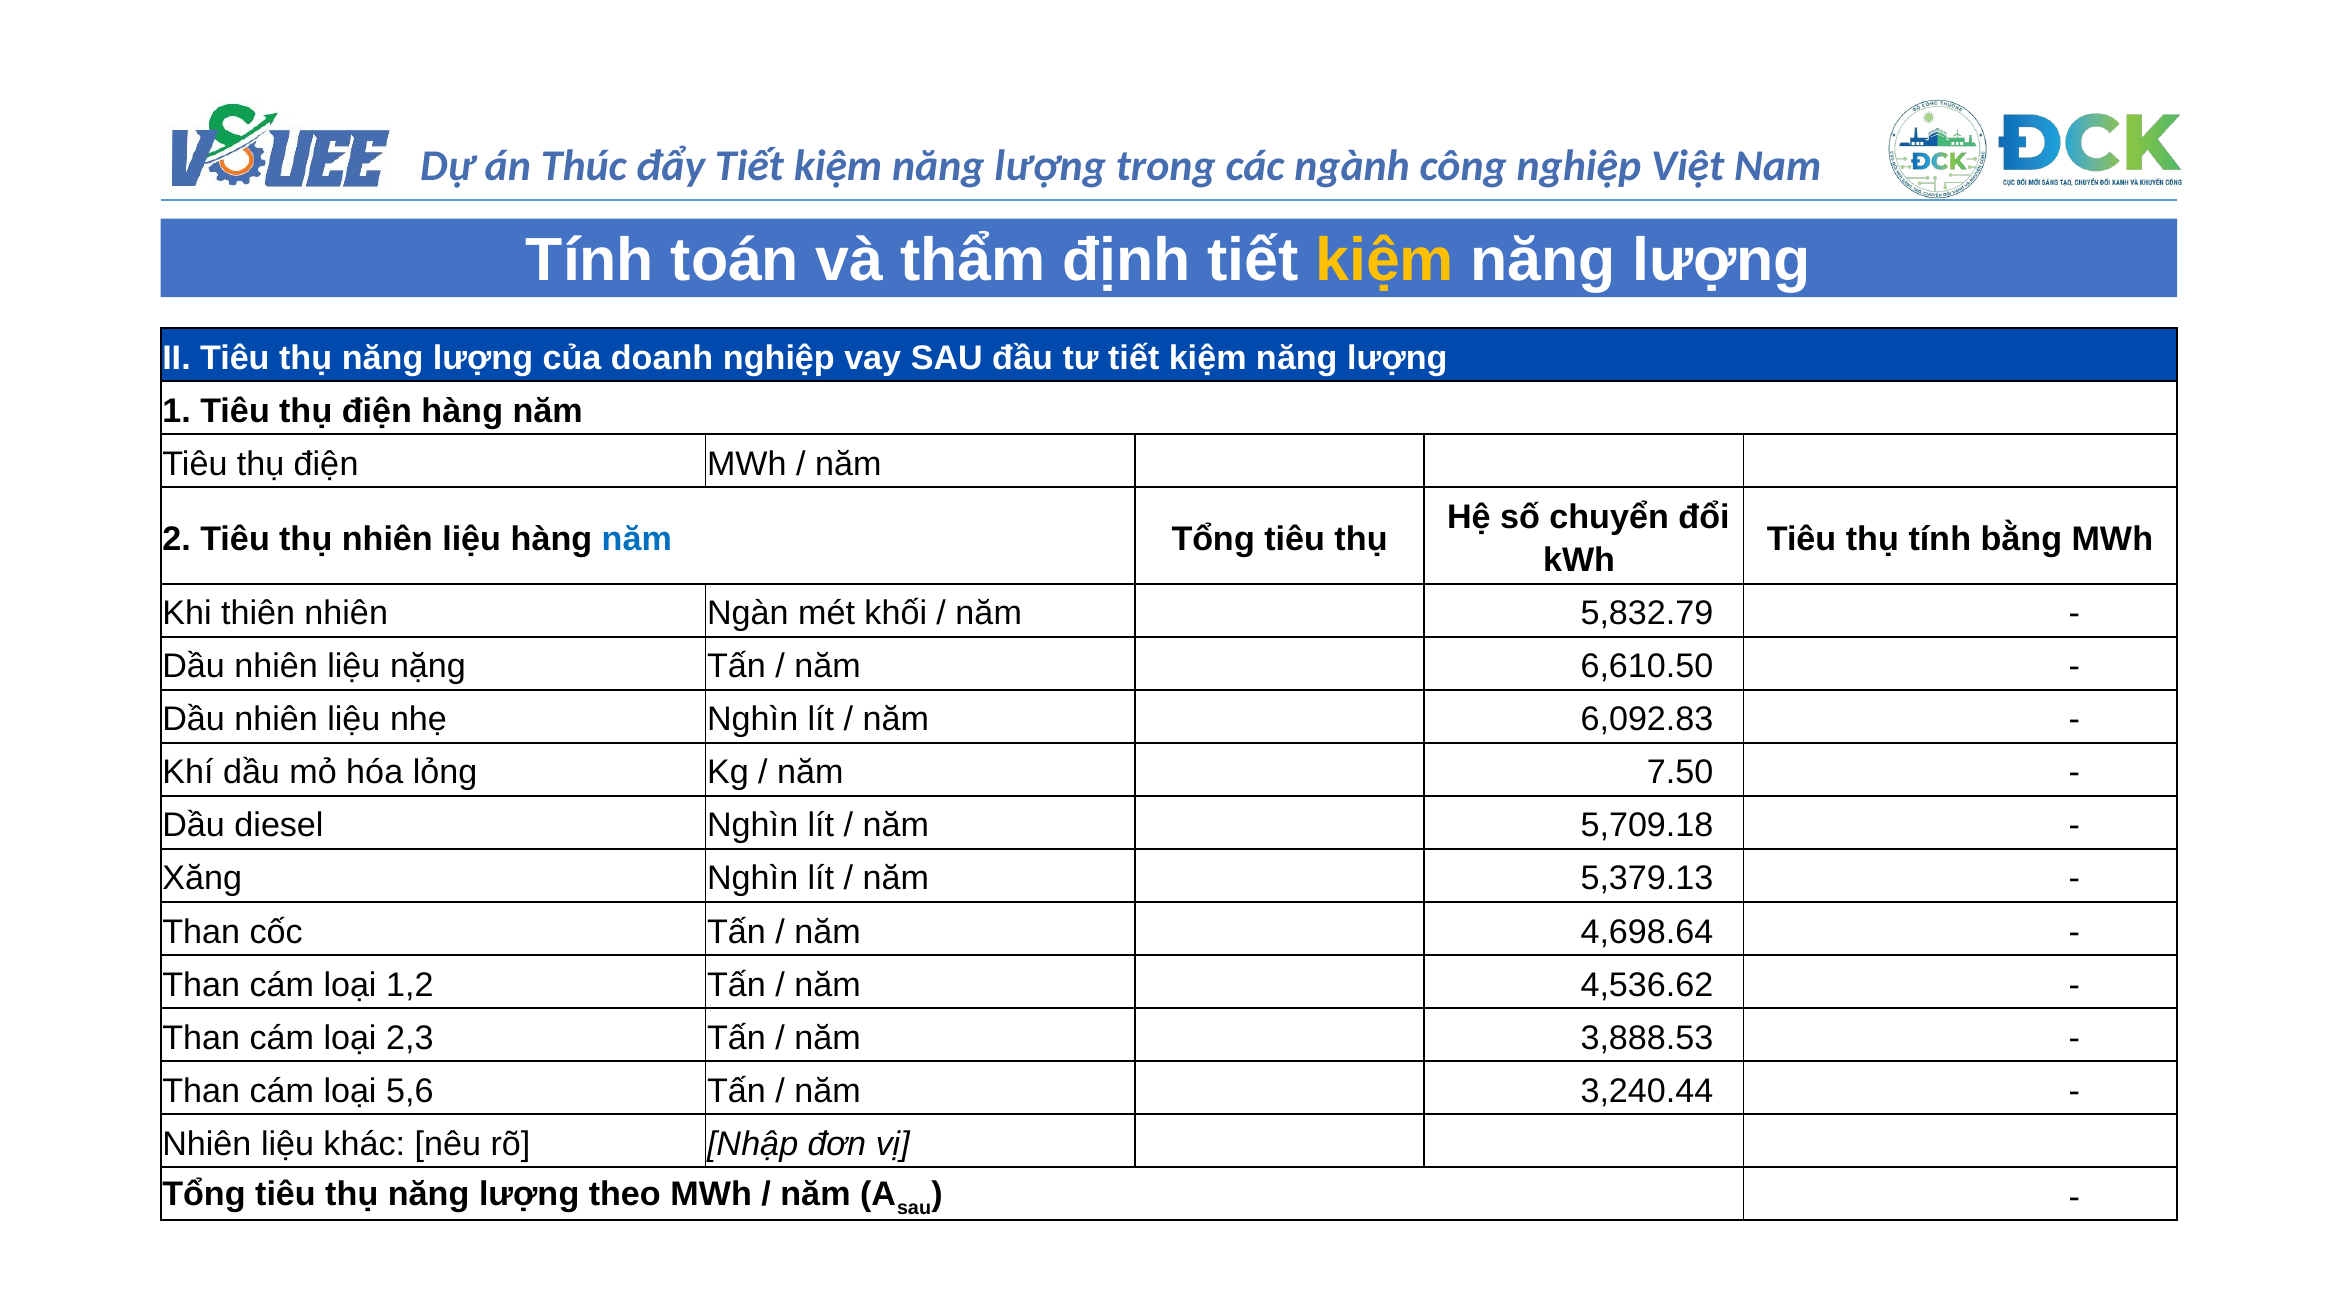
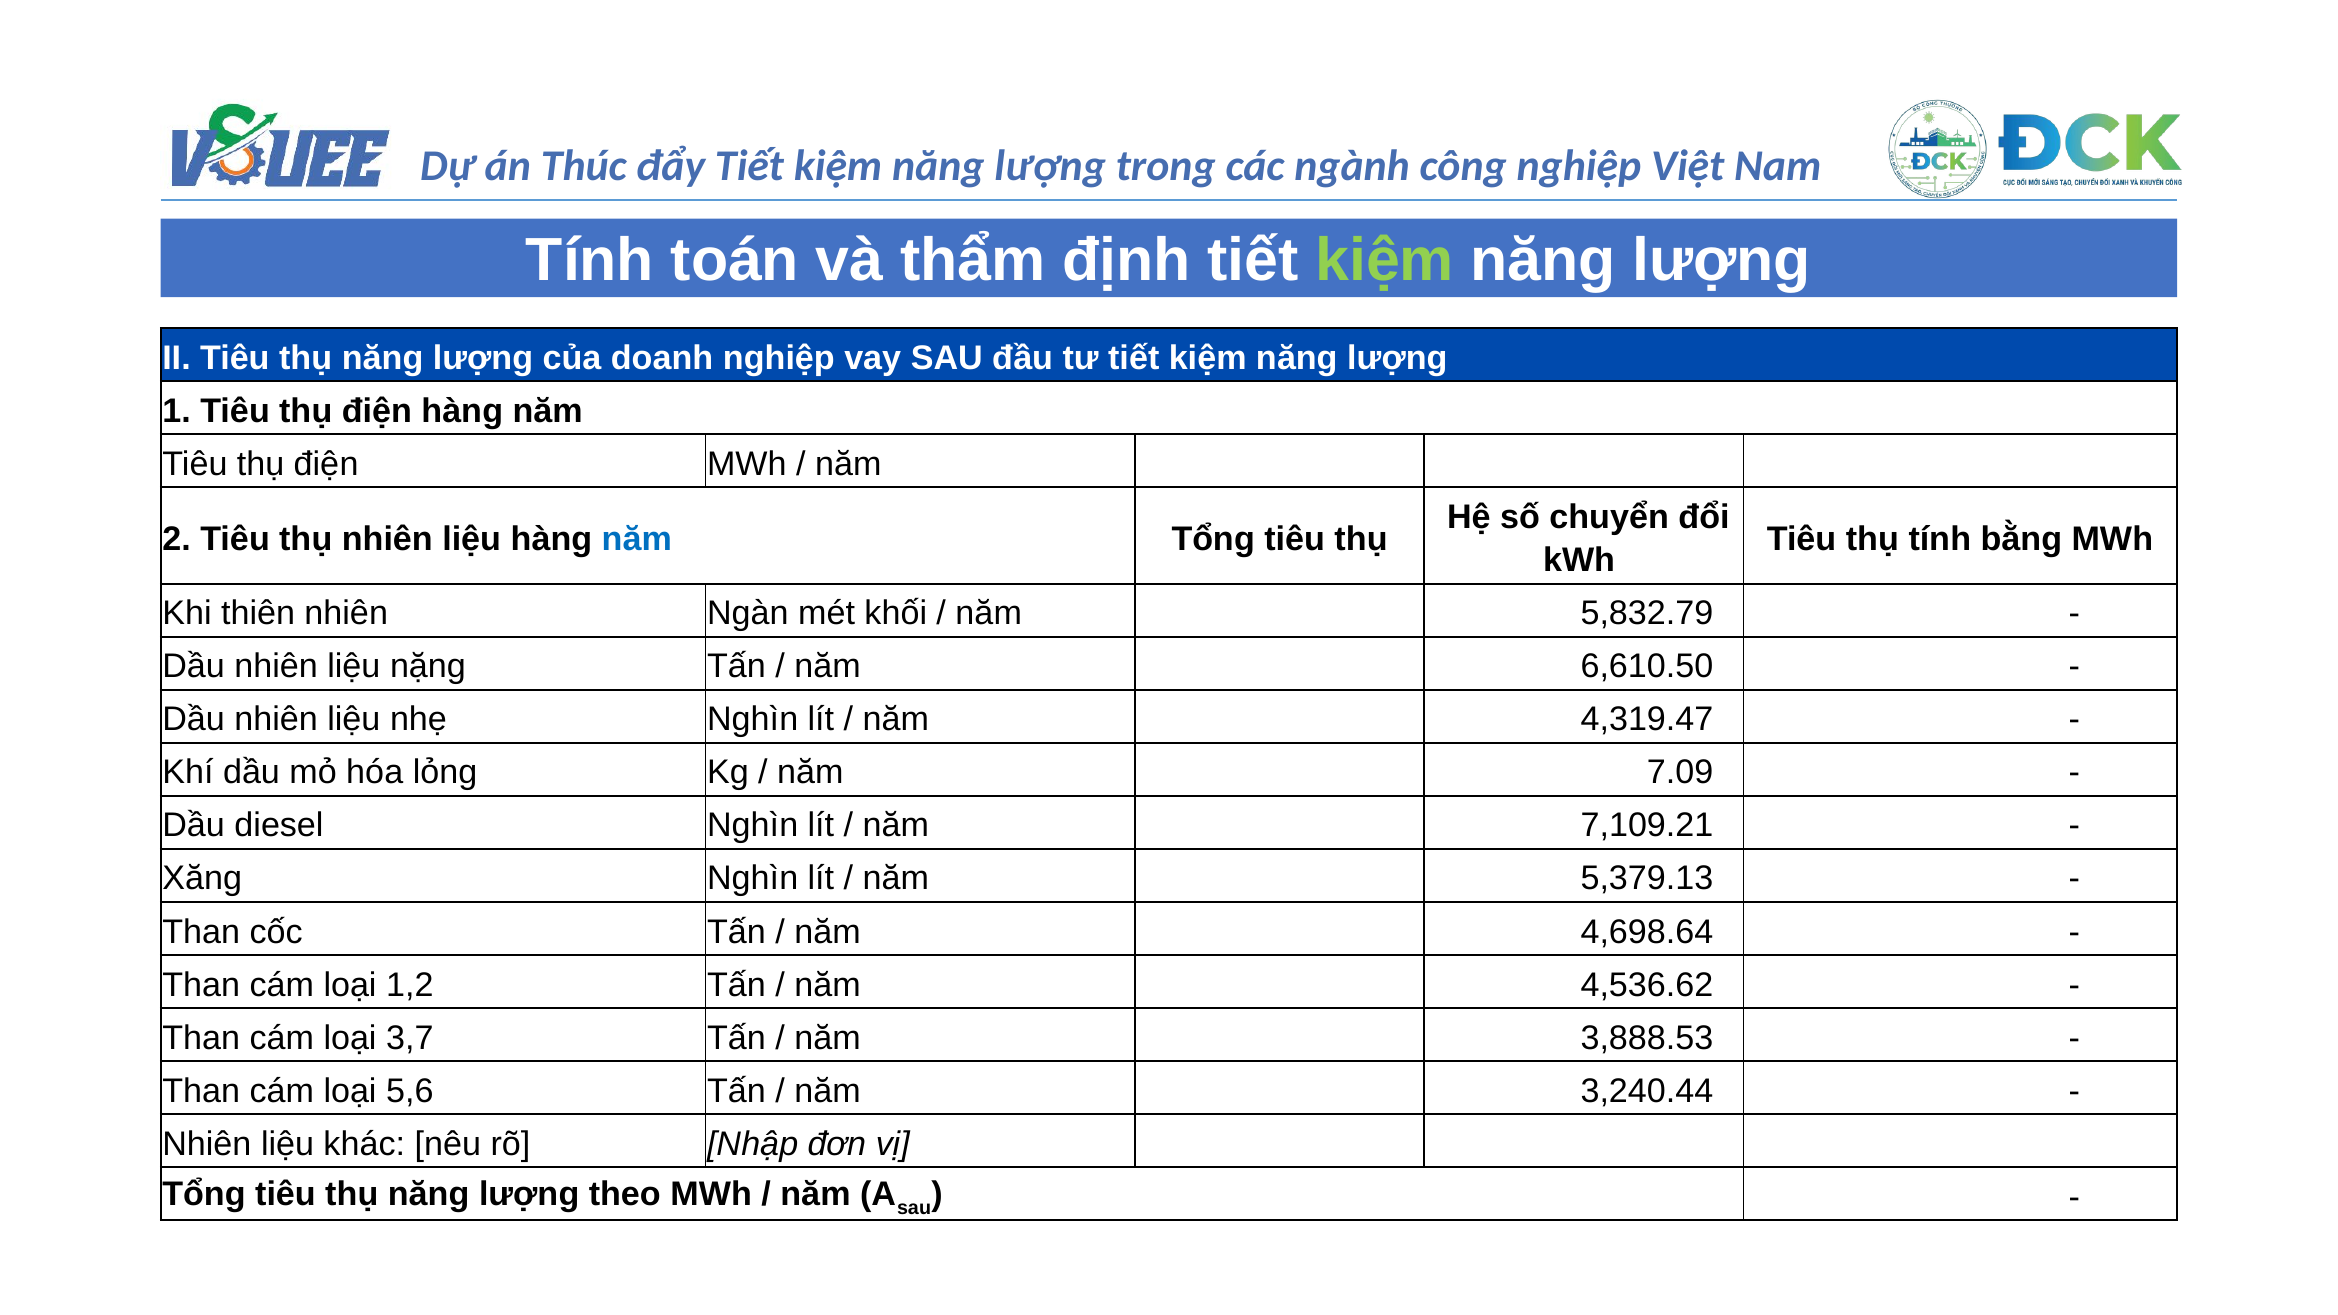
kiệm at (1385, 260) colour: yellow -> light green
6,092.83: 6,092.83 -> 4,319.47
7.50: 7.50 -> 7.09
5,709.18: 5,709.18 -> 7,109.21
2,3: 2,3 -> 3,7
